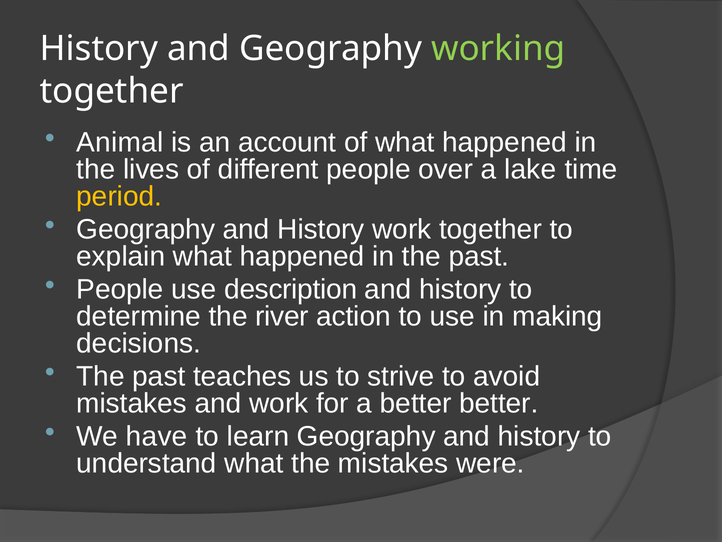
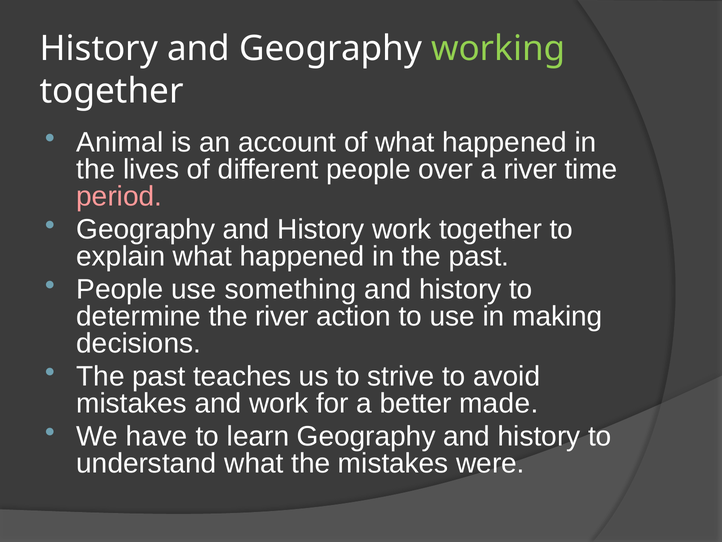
a lake: lake -> river
period colour: yellow -> pink
description: description -> something
better better: better -> made
